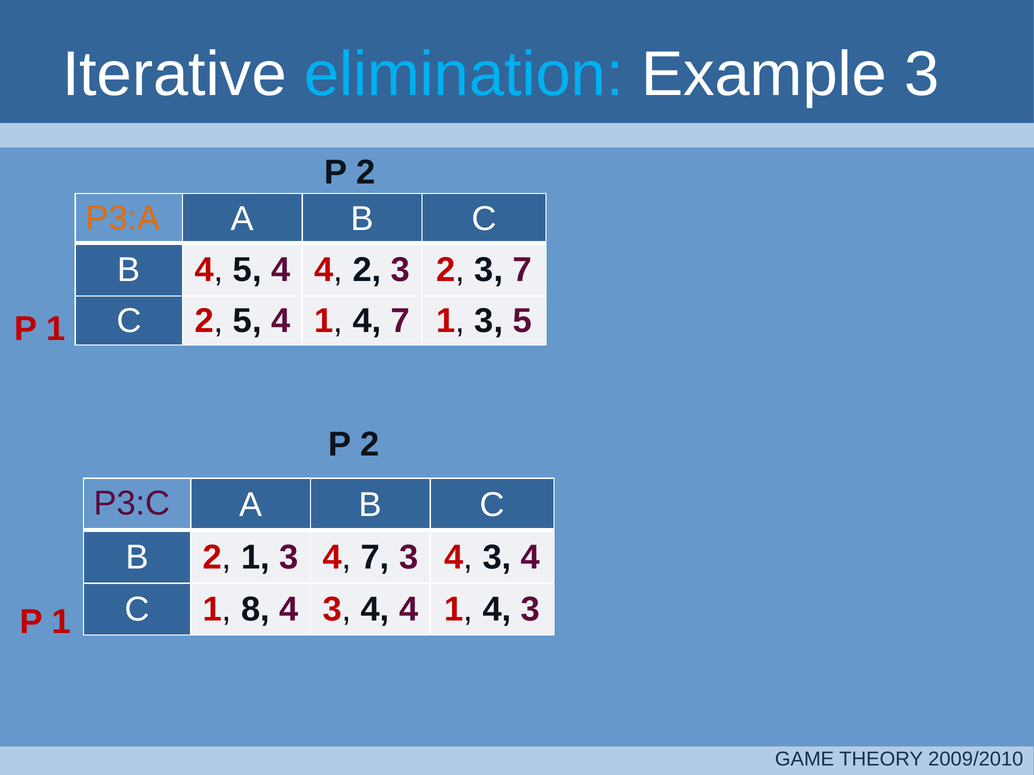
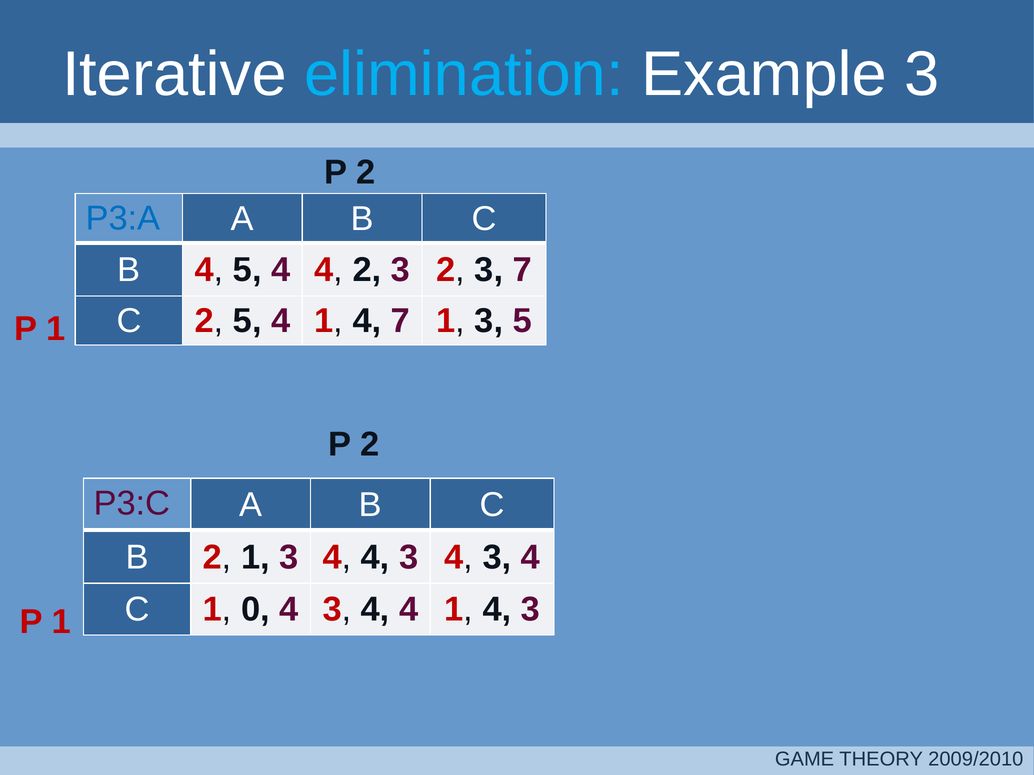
P3:A colour: orange -> blue
1 3 4 7: 7 -> 4
8: 8 -> 0
